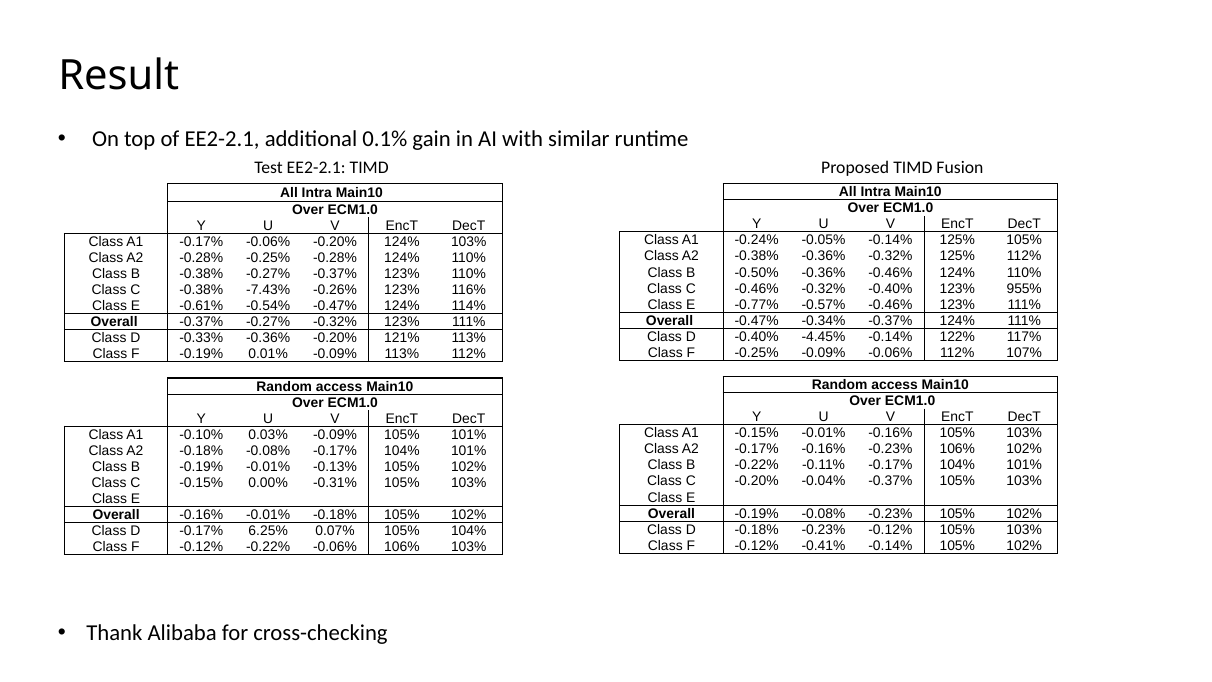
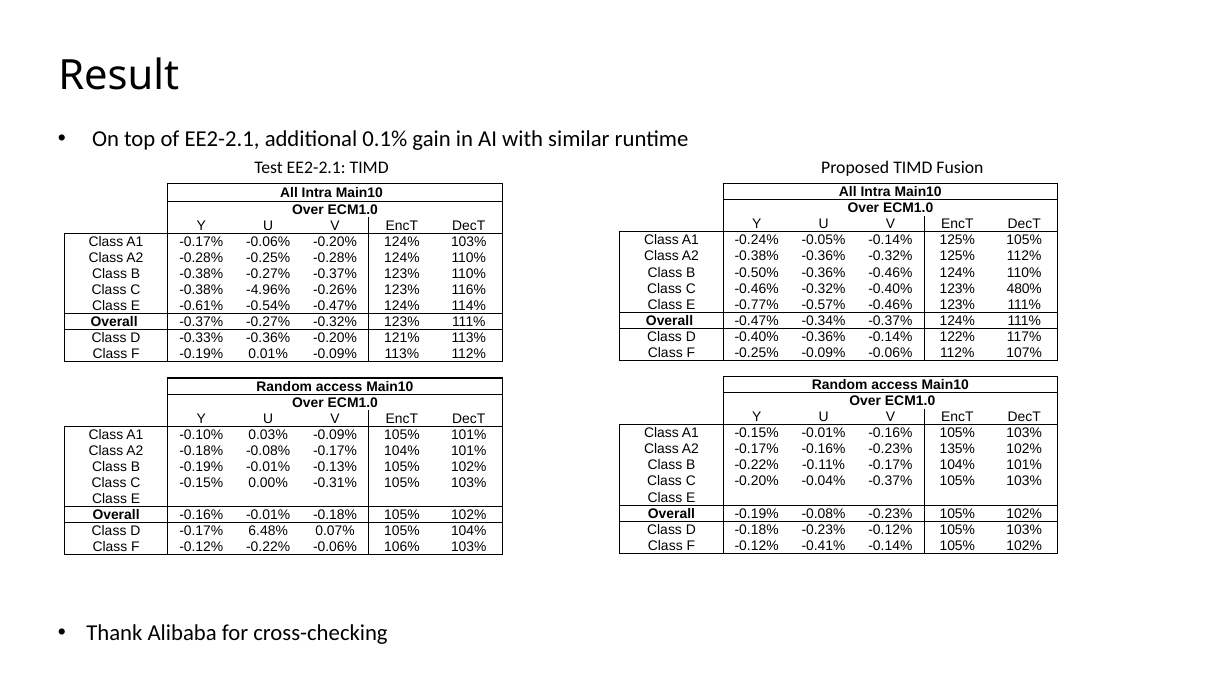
955%: 955% -> 480%
-7.43%: -7.43% -> -4.96%
-0.40% -4.45%: -4.45% -> -0.36%
-0.23% 106%: 106% -> 135%
6.25%: 6.25% -> 6.48%
